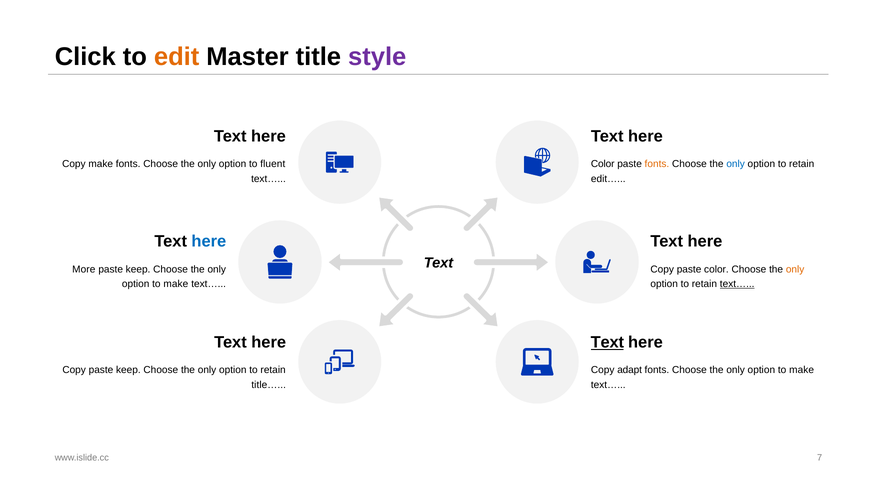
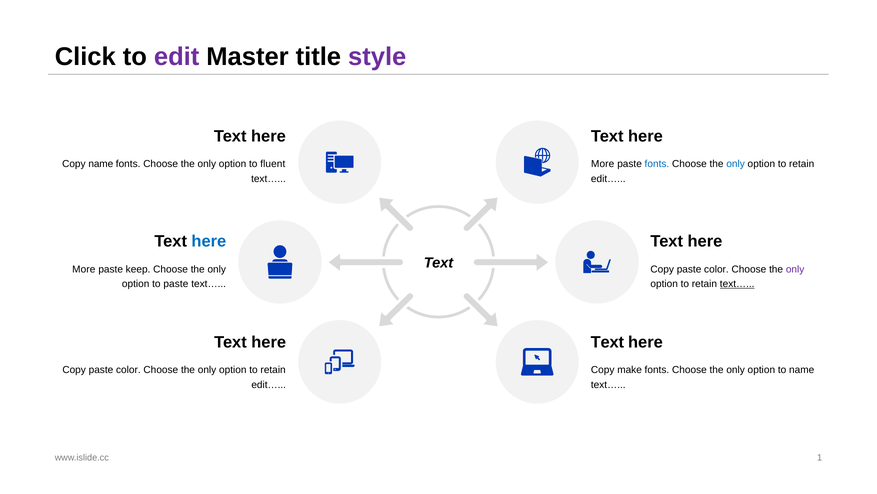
edit colour: orange -> purple
Copy make: make -> name
Color at (603, 164): Color -> More
fonts at (657, 164) colour: orange -> blue
only at (795, 269) colour: orange -> purple
make at (176, 283): make -> paste
Text at (607, 342) underline: present -> none
keep at (128, 370): keep -> color
adapt: adapt -> make
make at (802, 370): make -> name
title… at (269, 384): title… -> edit…
7: 7 -> 1
